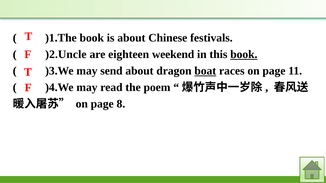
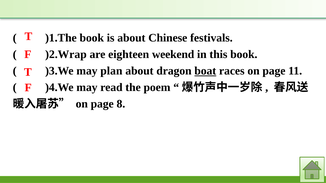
)2.Uncle: )2.Uncle -> )2.Wrap
book at (244, 54) underline: present -> none
send: send -> plan
